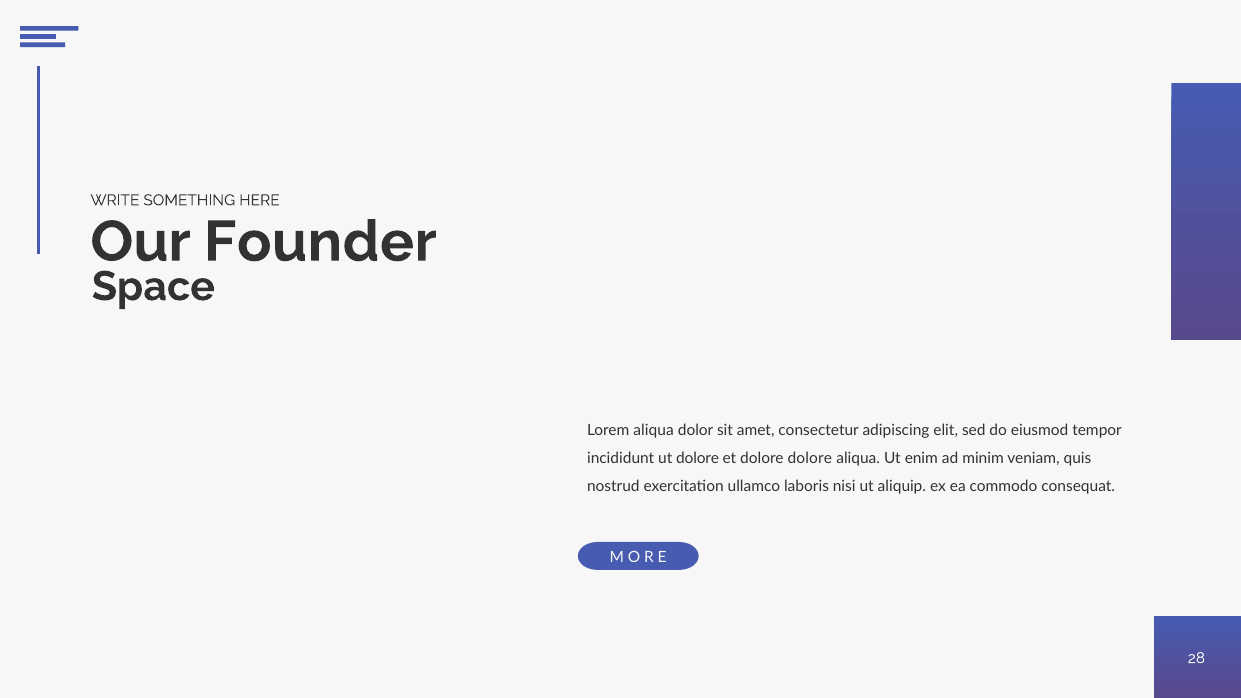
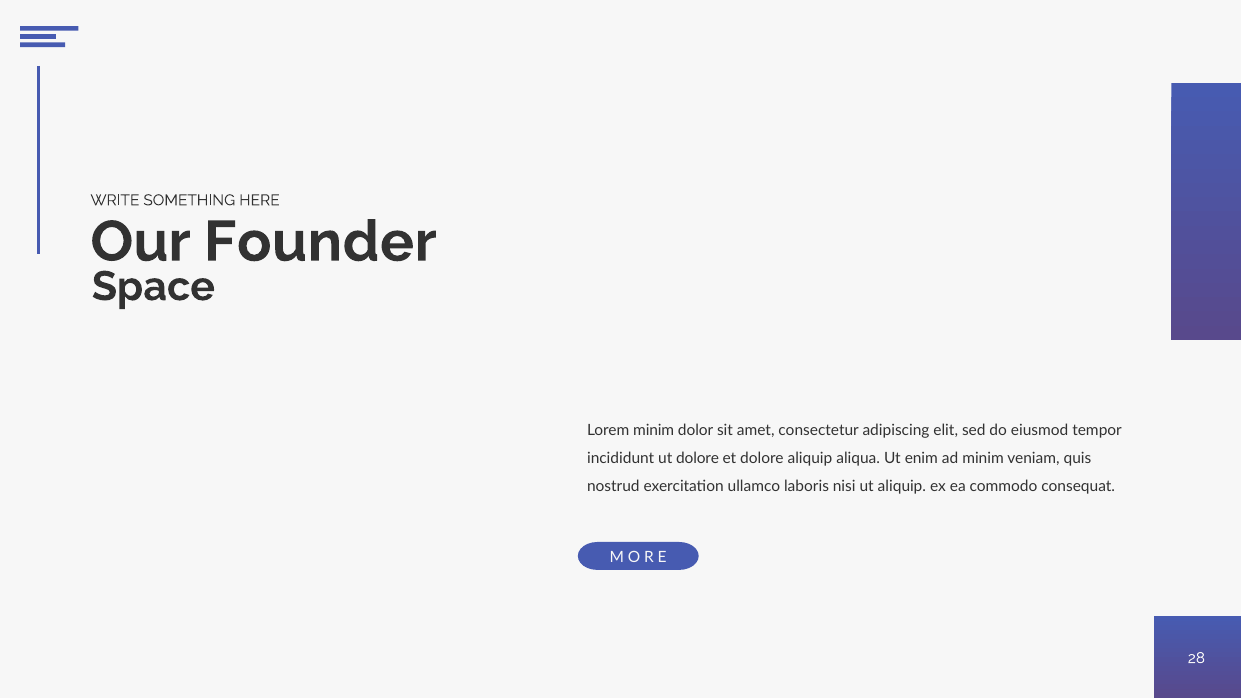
Lorem aliqua: aliqua -> minim
dolore dolore: dolore -> aliquip
